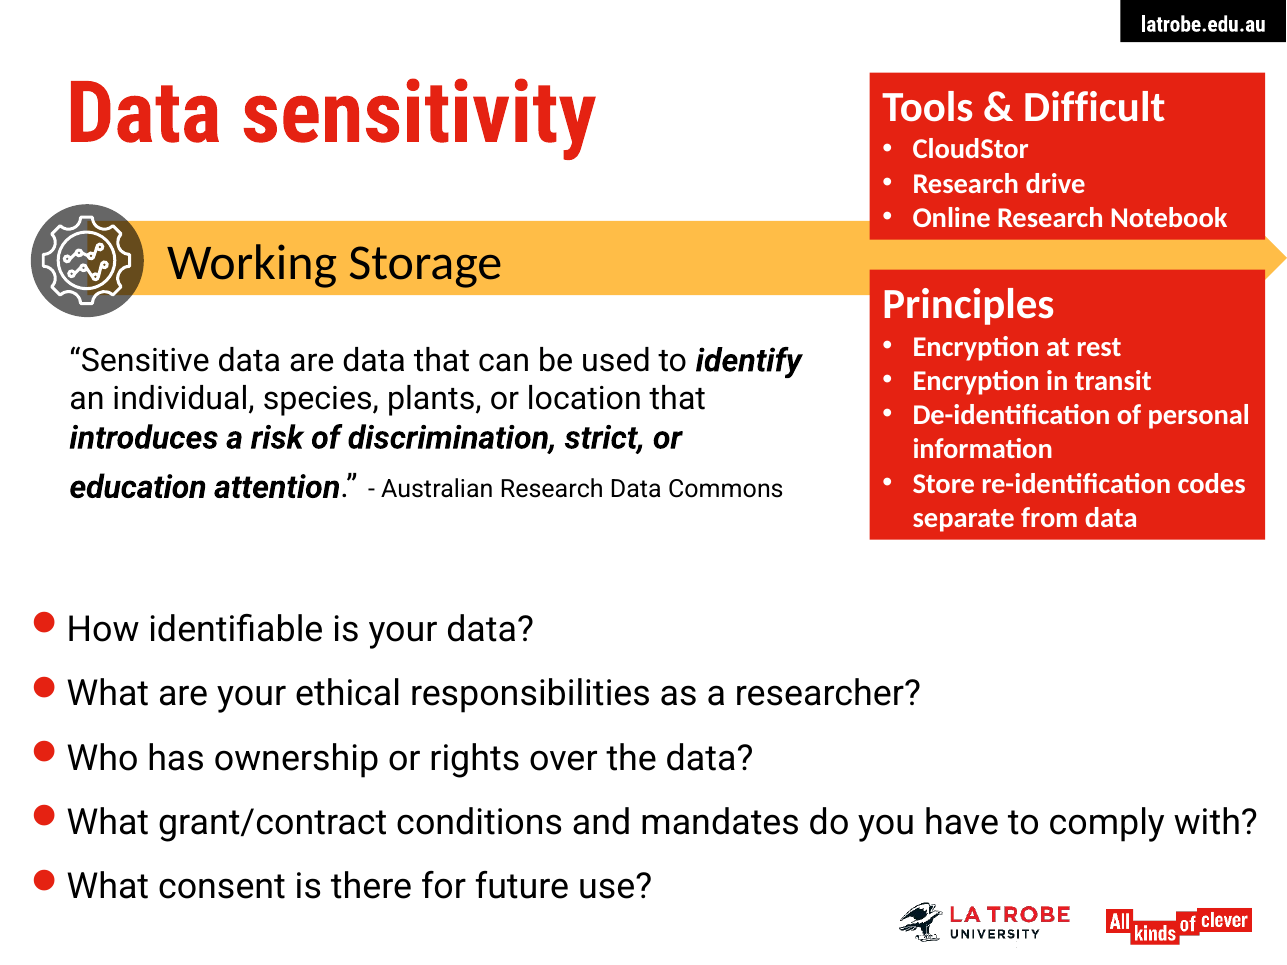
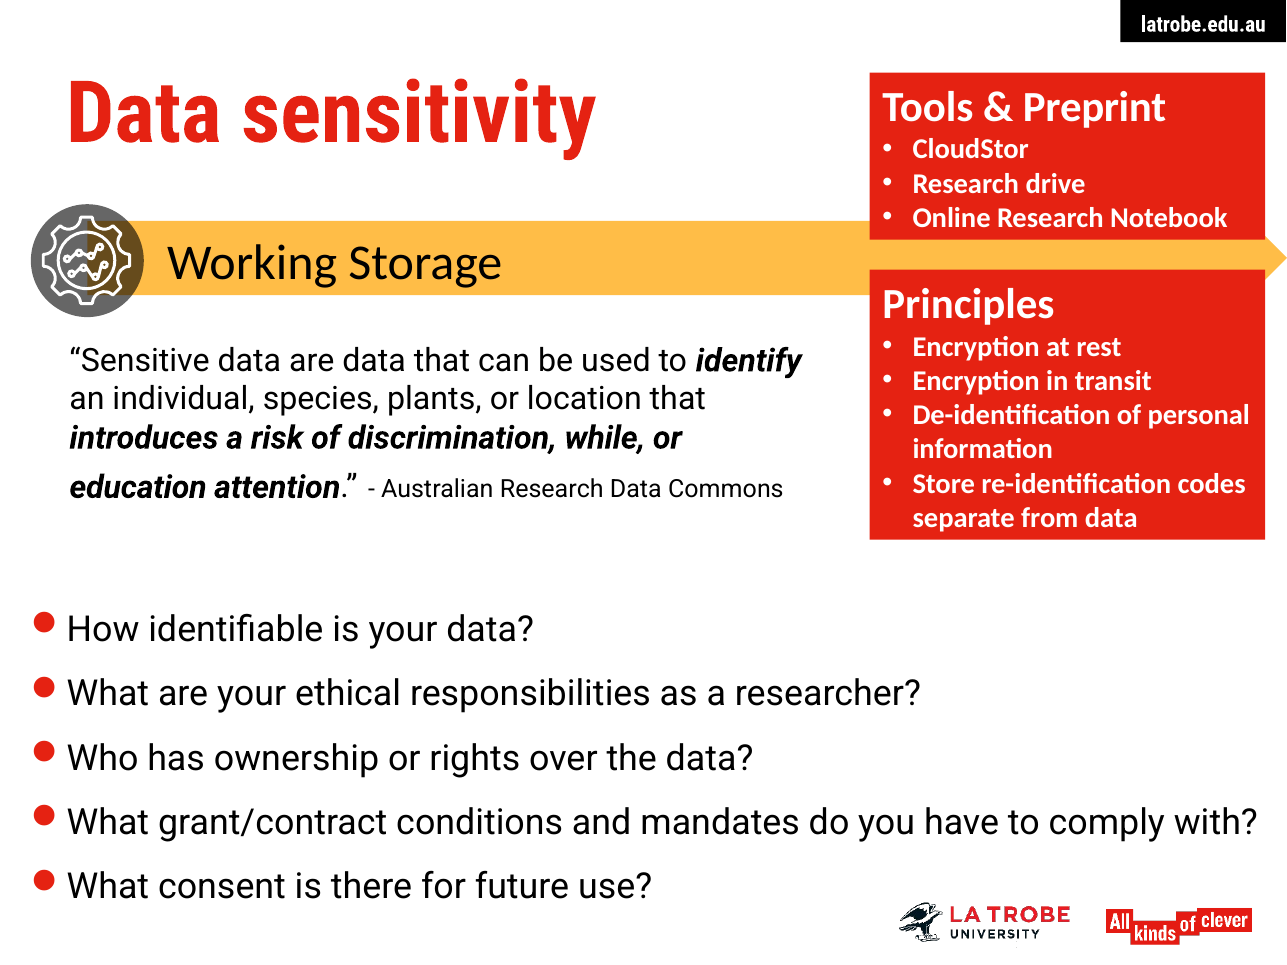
Difficult: Difficult -> Preprint
strict: strict -> while
